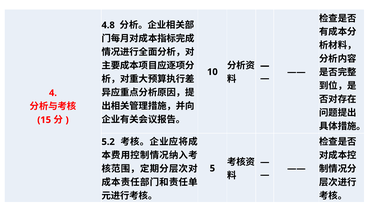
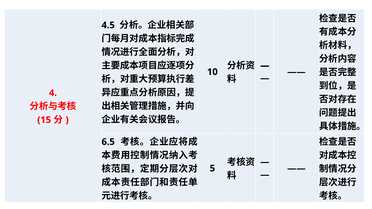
4.8: 4.8 -> 4.5
5.2: 5.2 -> 6.5
